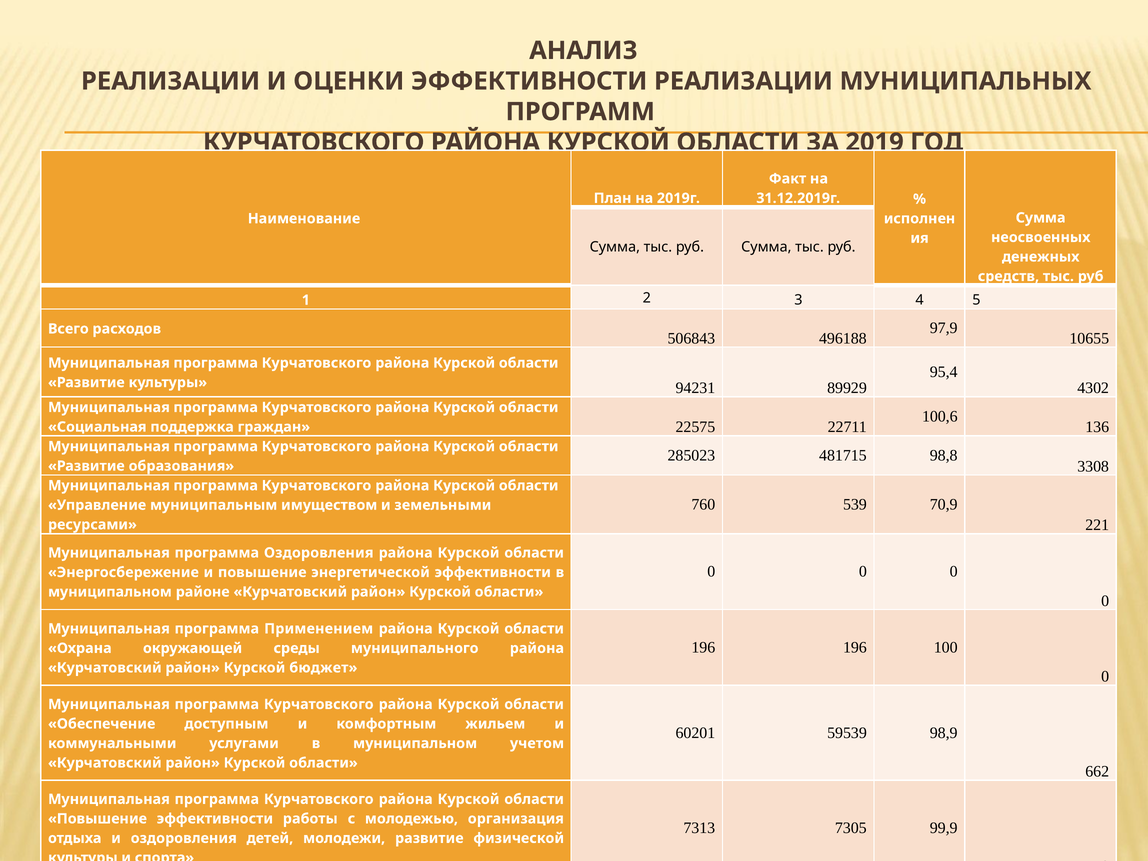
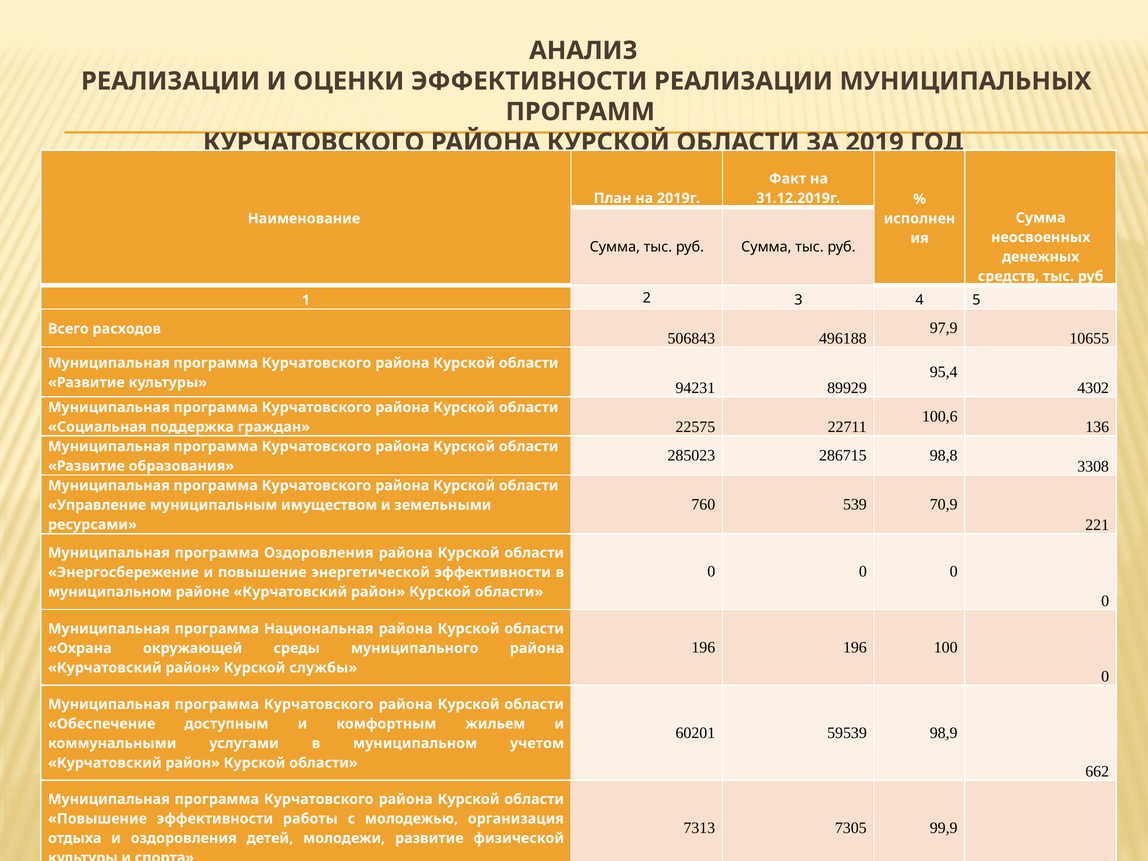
481715: 481715 -> 286715
Применением: Применением -> Национальная
бюджет: бюджет -> службы
